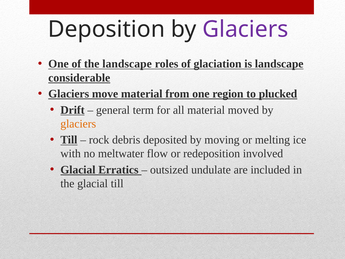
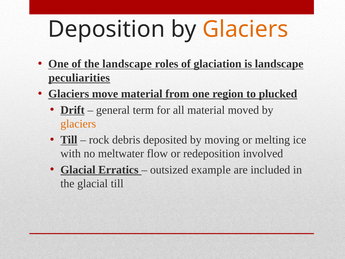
Glaciers at (245, 29) colour: purple -> orange
considerable: considerable -> peculiarities
undulate: undulate -> example
